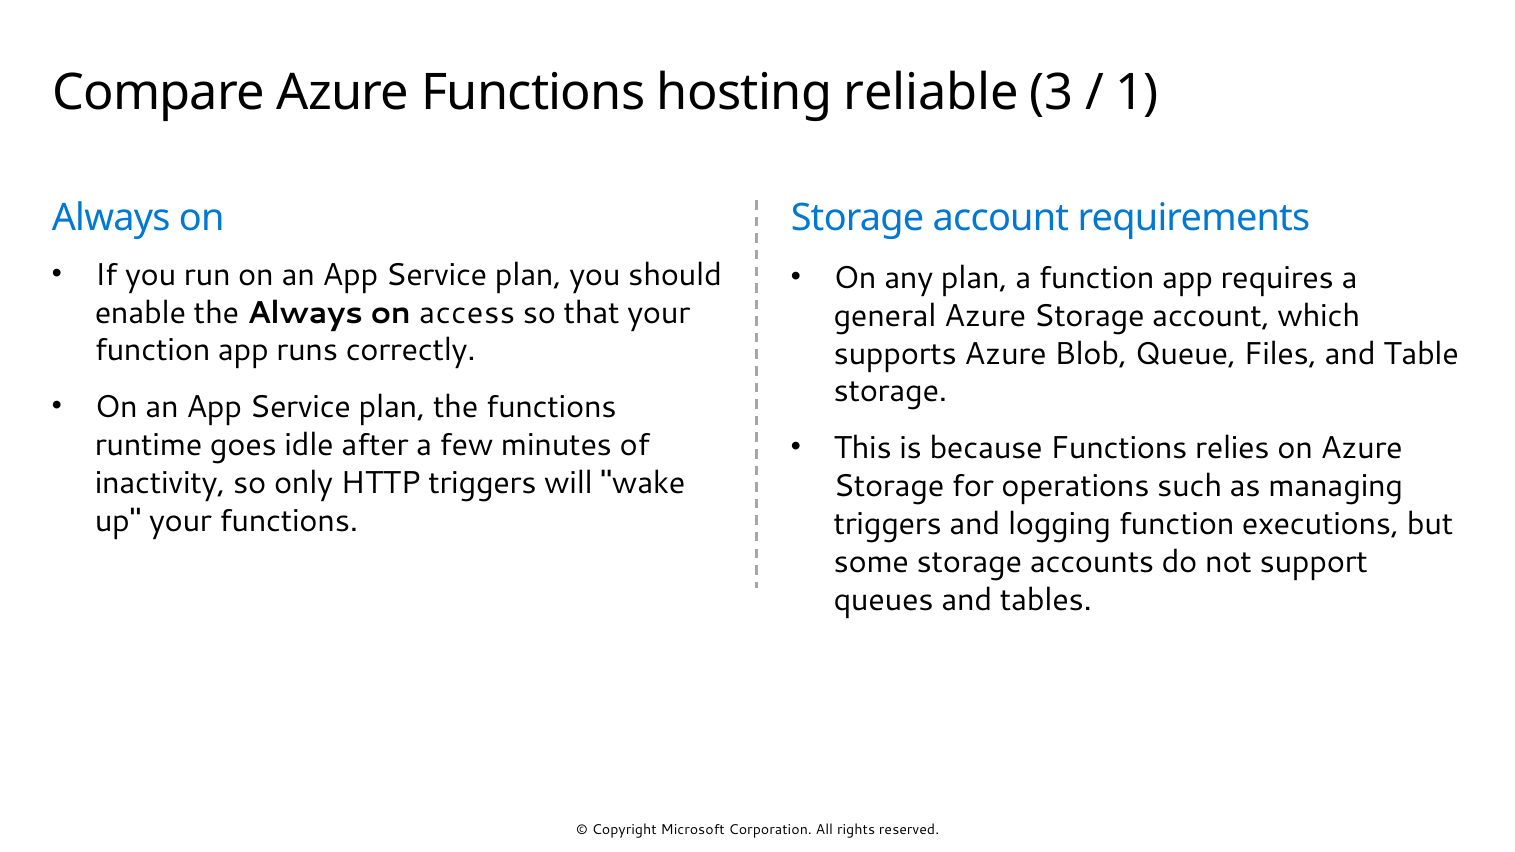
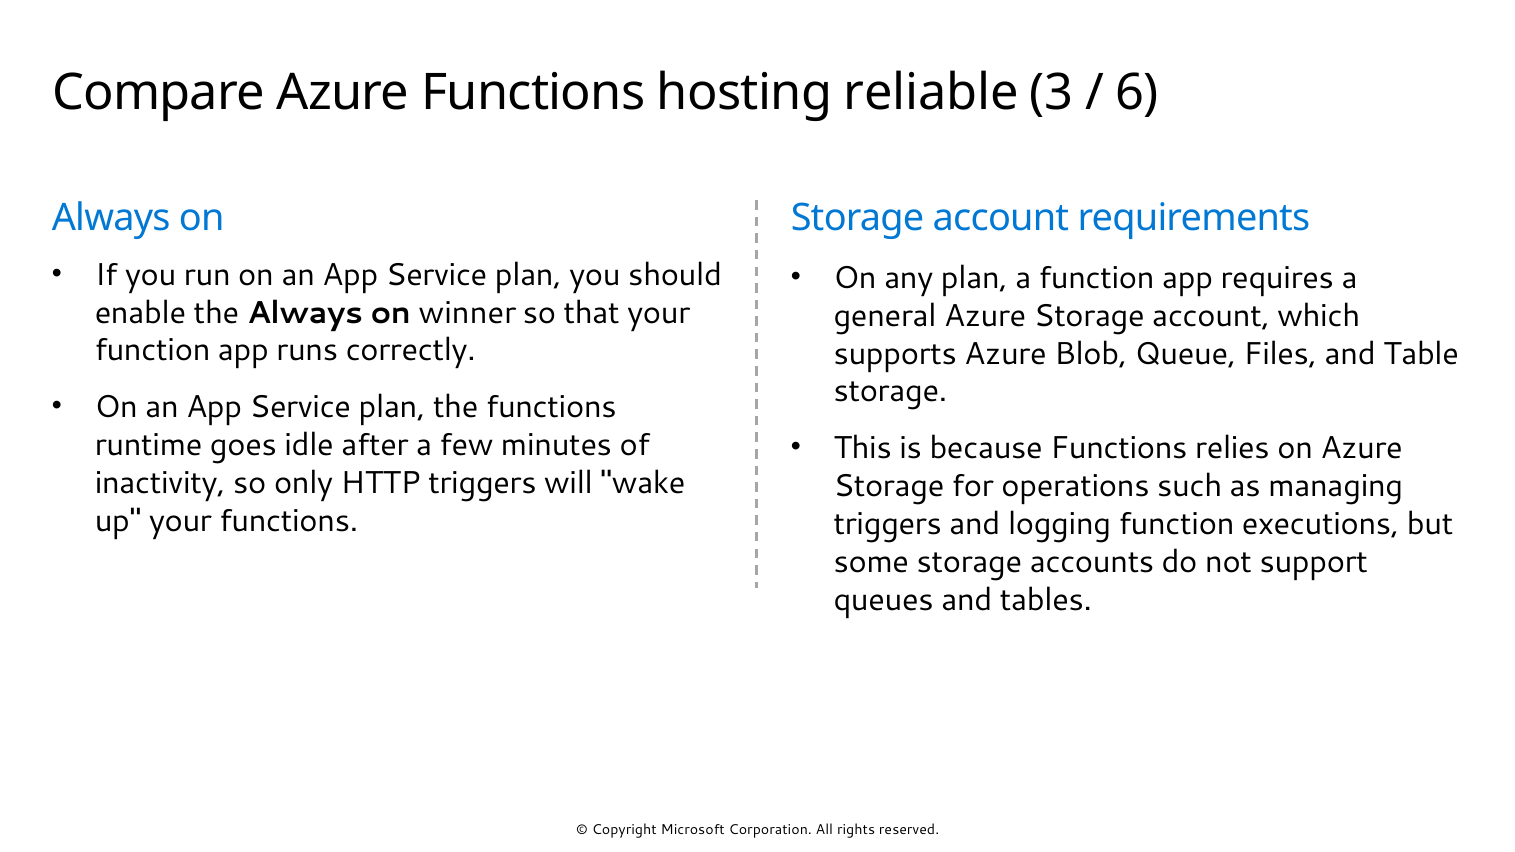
1: 1 -> 6
access: access -> winner
